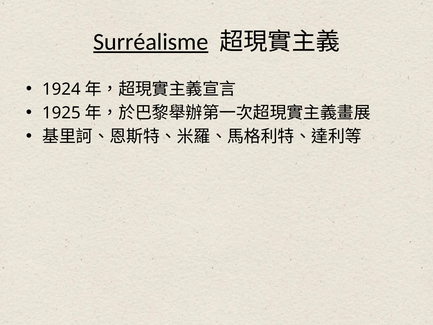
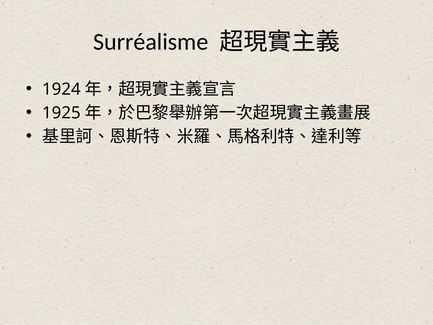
Surréalisme underline: present -> none
